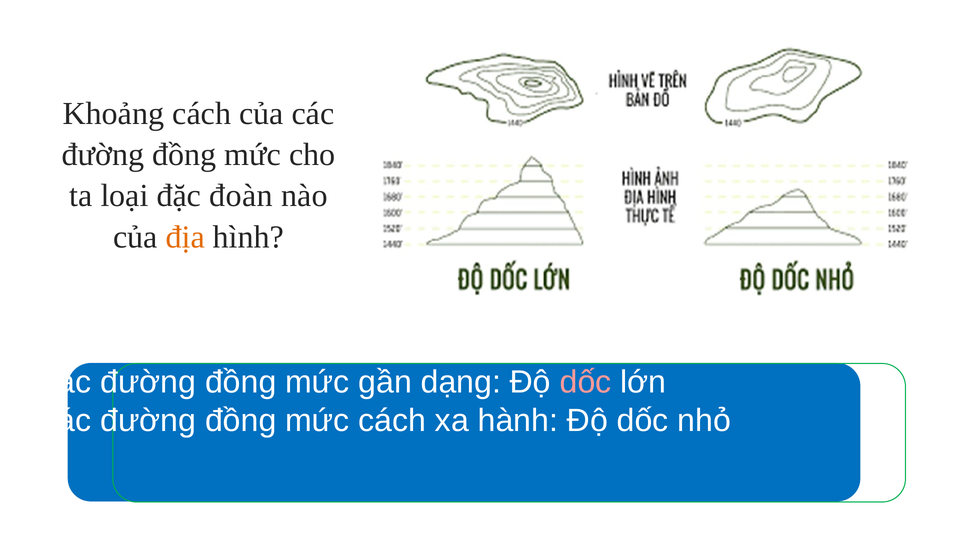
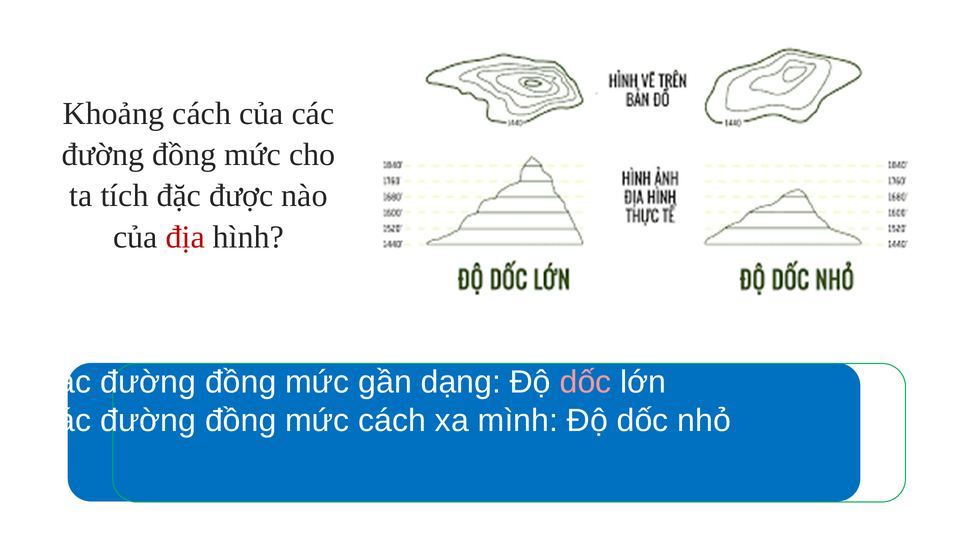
loại: loại -> tích
đoàn: đoàn -> được
địa at (185, 237) colour: orange -> red
hành: hành -> mình
